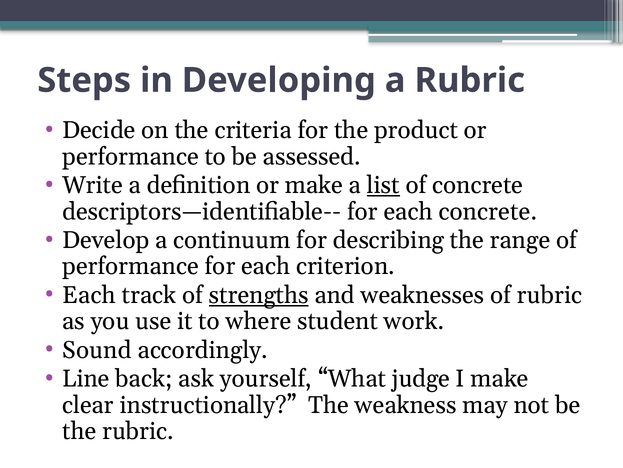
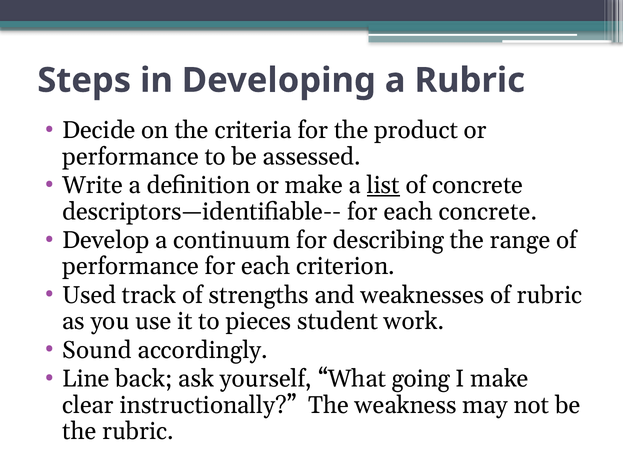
Each at (89, 295): Each -> Used
strengths underline: present -> none
where: where -> pieces
judge: judge -> going
